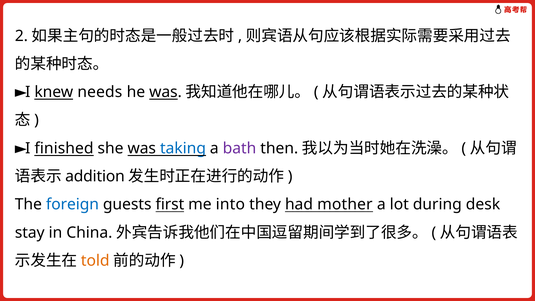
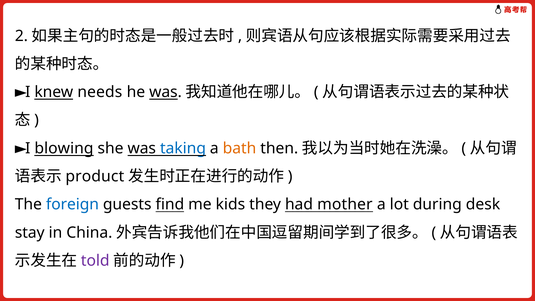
finished: finished -> blowing
bath colour: purple -> orange
addition: addition -> product
first: first -> find
into: into -> kids
told colour: orange -> purple
